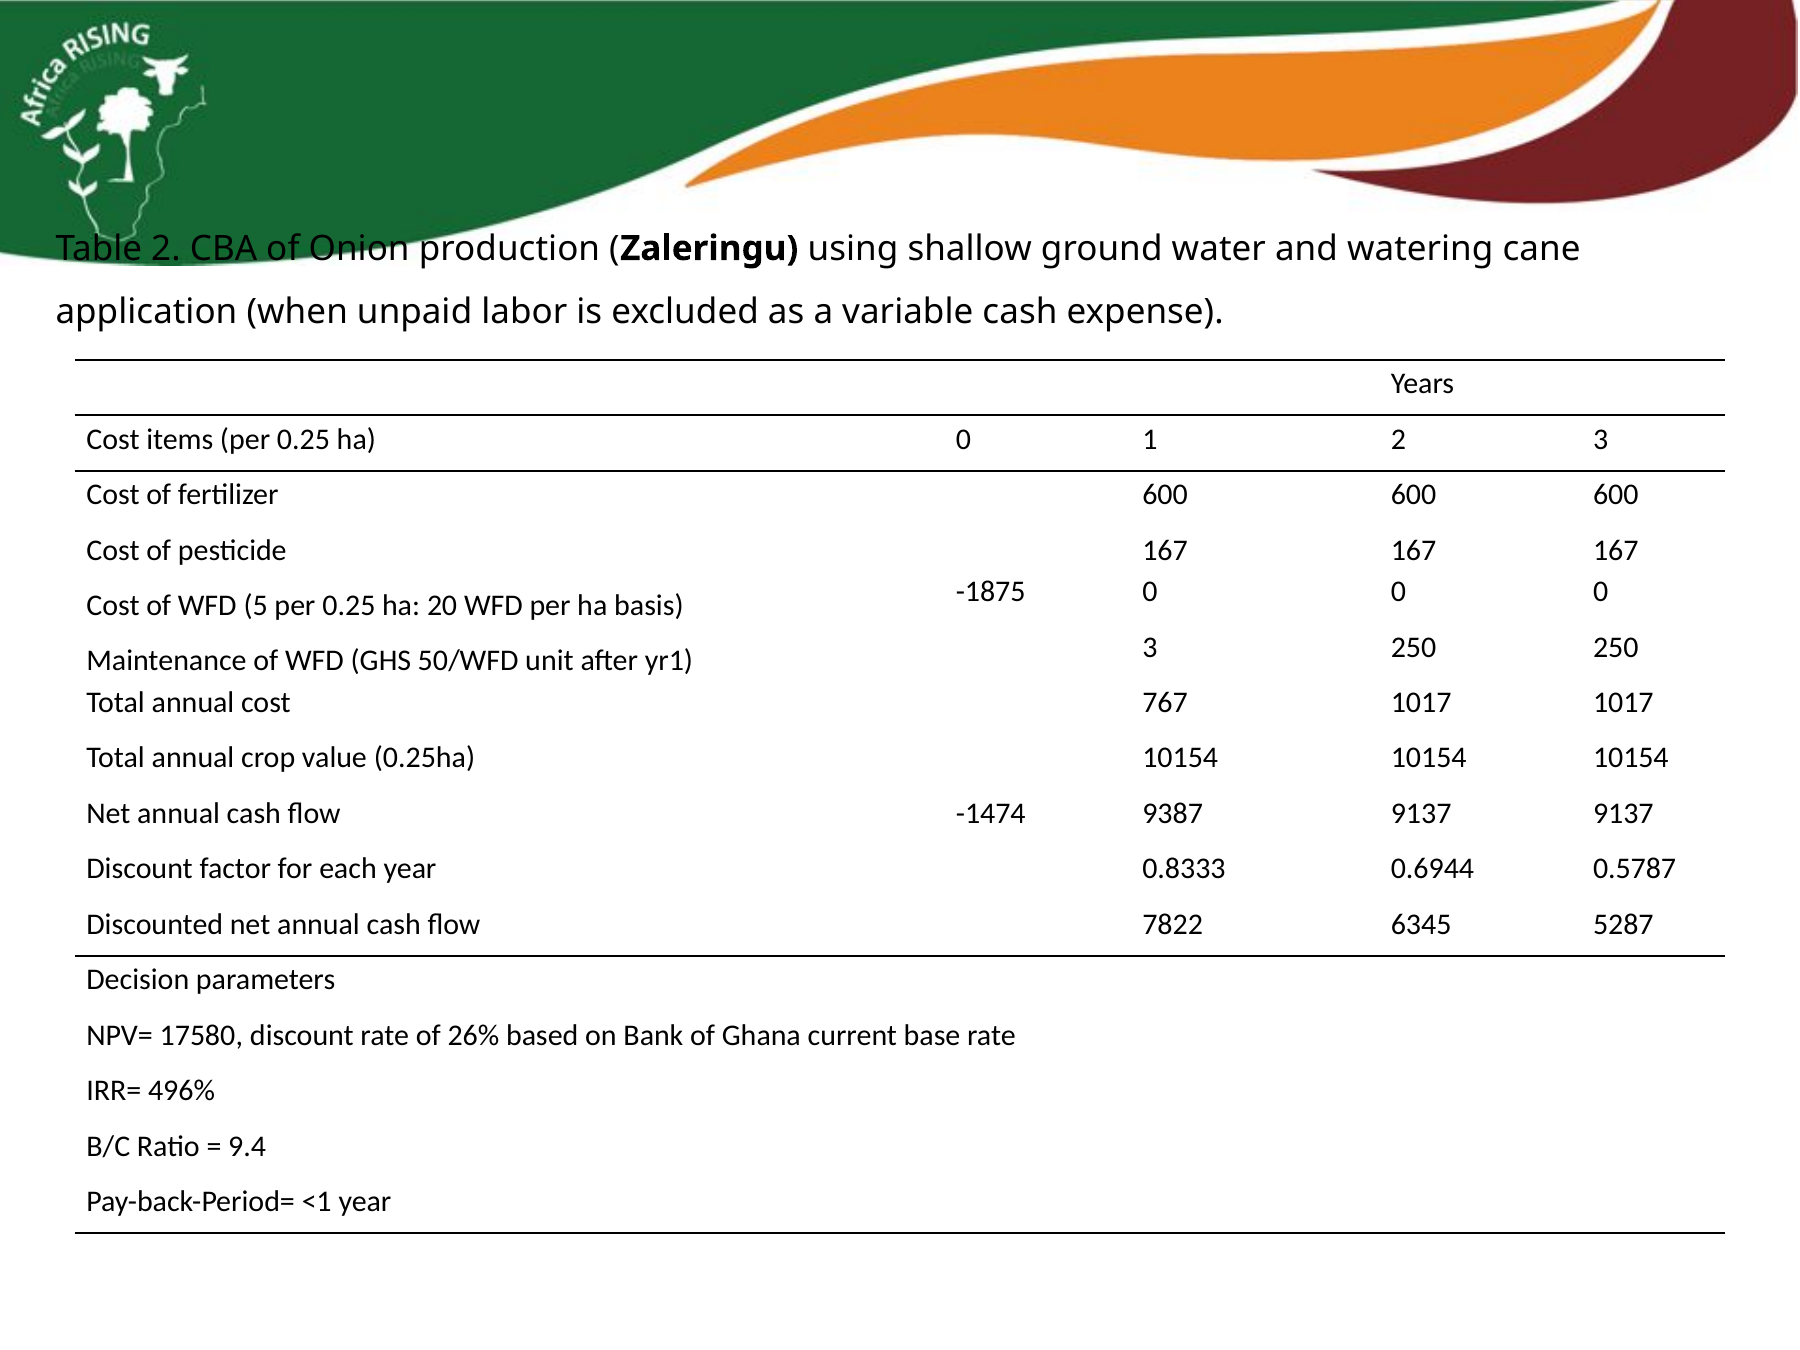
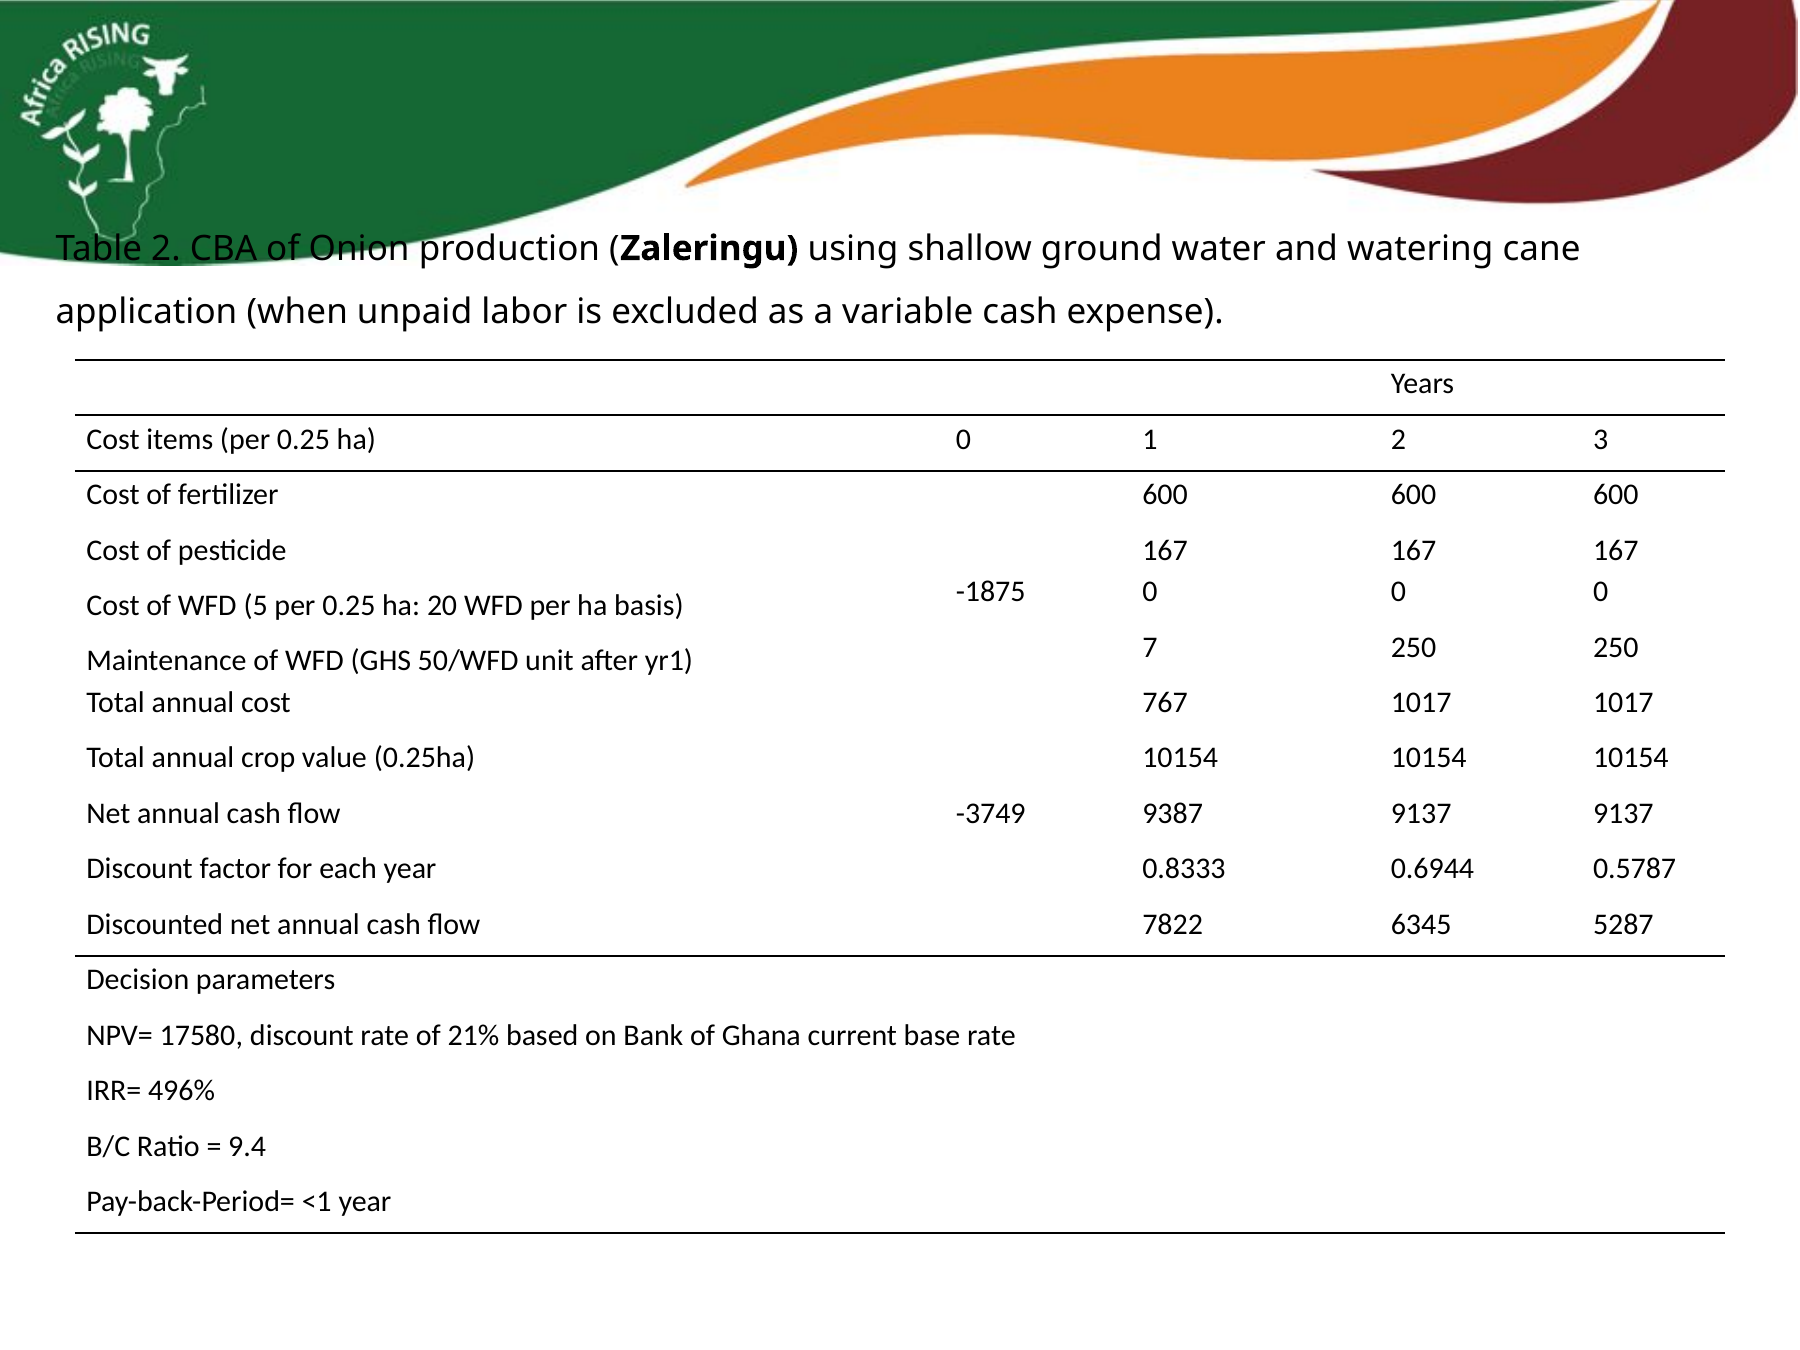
yr1 3: 3 -> 7
-1474: -1474 -> -3749
26%: 26% -> 21%
